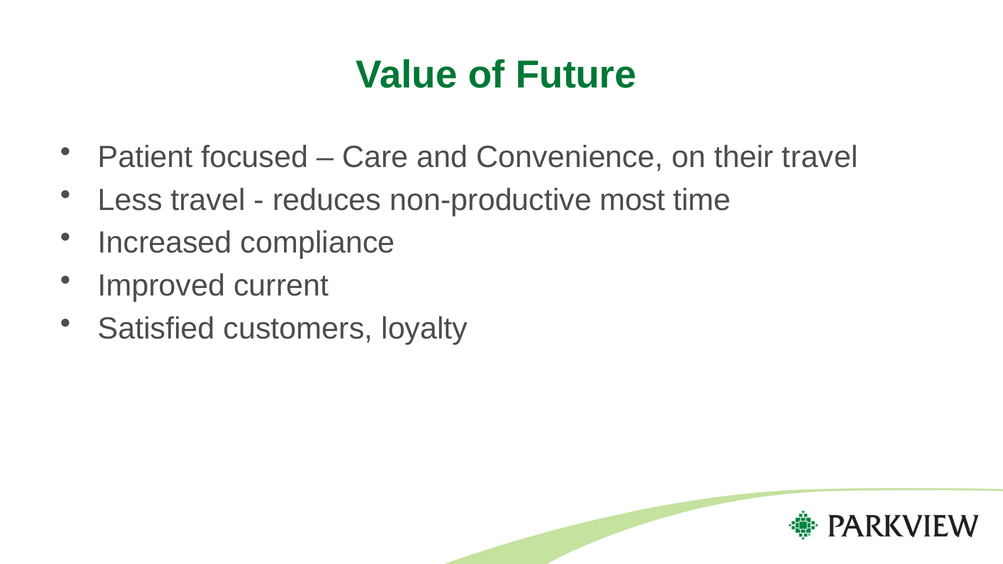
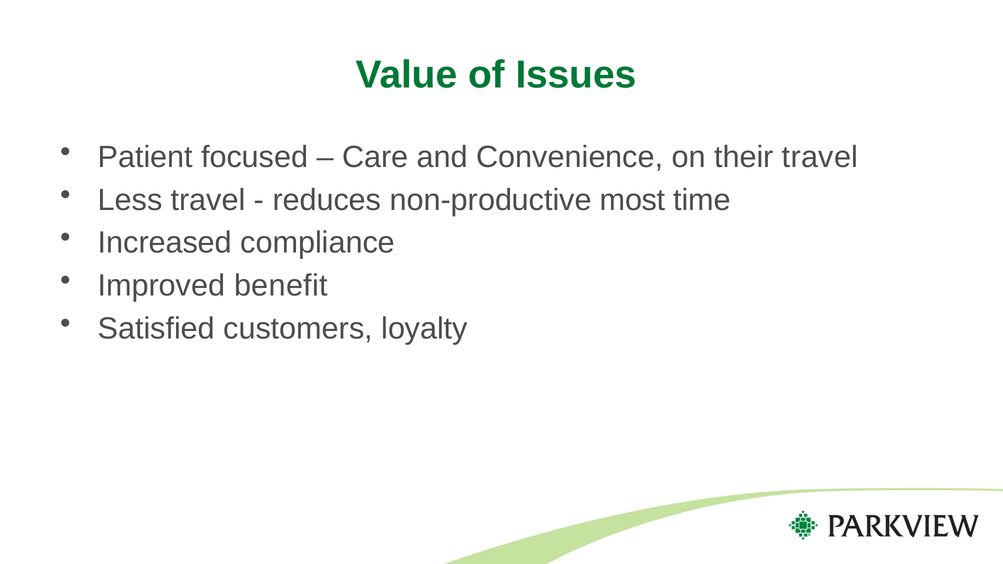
Future: Future -> Issues
current: current -> benefit
